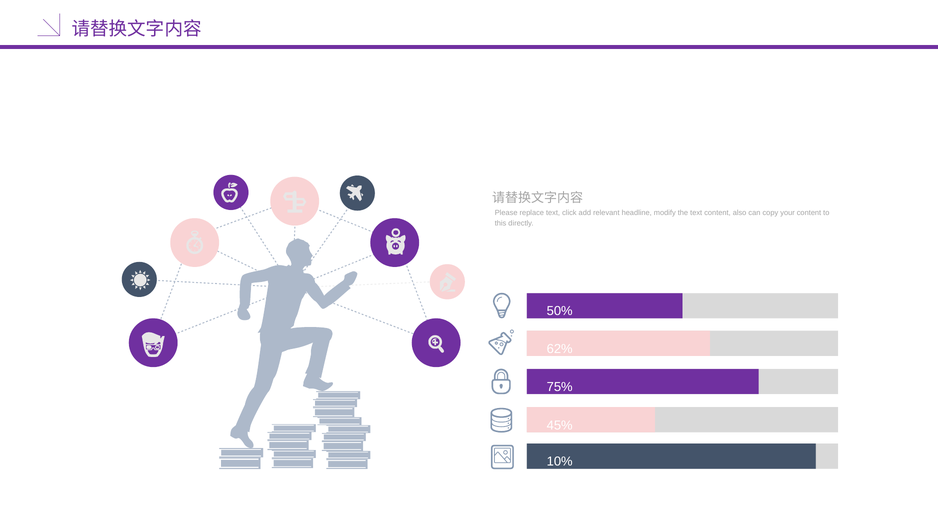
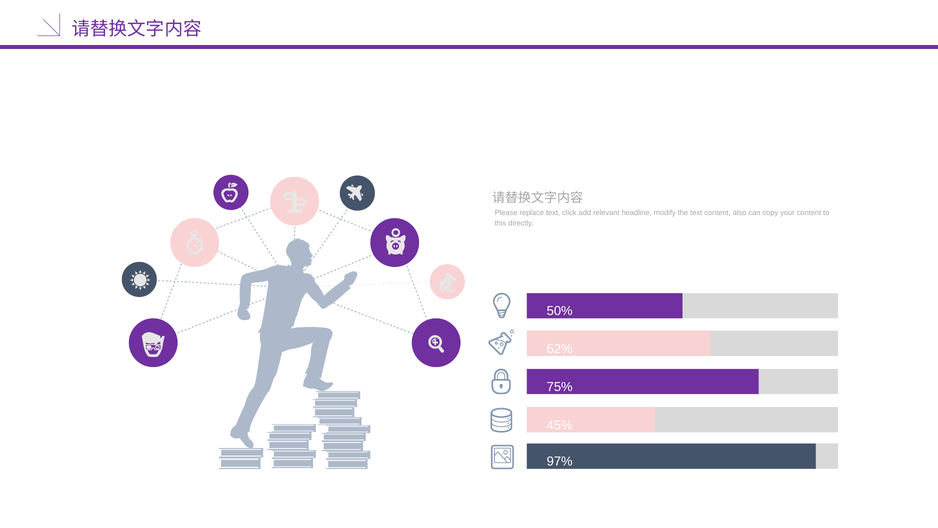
10%: 10% -> 97%
